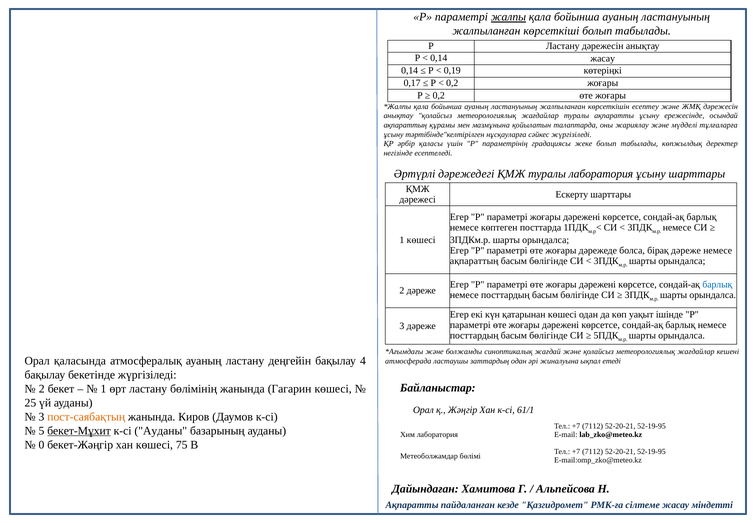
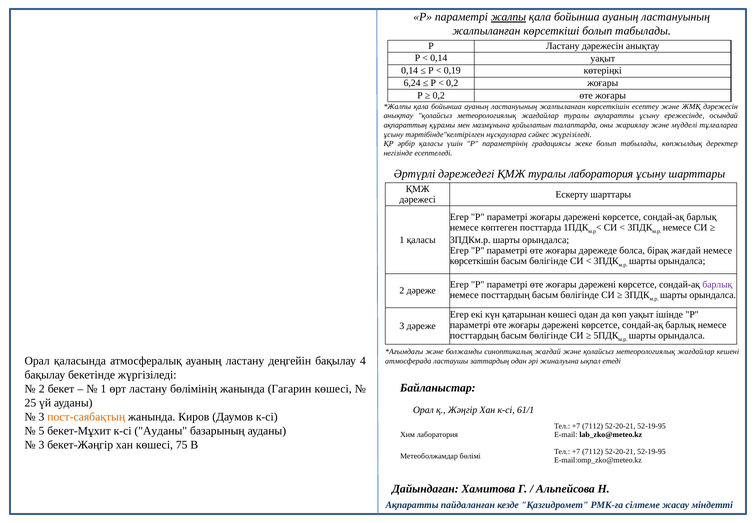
0,14 жасау: жасау -> уақыт
0,17: 0,17 -> 6,24
1 көшесі: көшесі -> қаласы
бірақ дәреже: дәреже -> жағдай
ақпараттың at (474, 261): ақпараттың -> көрсеткішін
барлық at (717, 285) colour: blue -> purple
бекет-Мұхит underline: present -> none
0 at (41, 445): 0 -> 3
